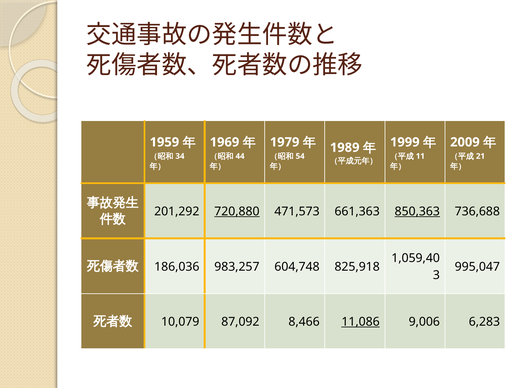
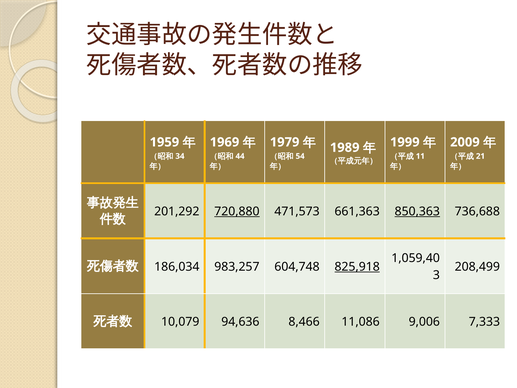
186,036: 186,036 -> 186,034
825,918 underline: none -> present
995,047: 995,047 -> 208,499
87,092: 87,092 -> 94,636
11,086 underline: present -> none
6,283: 6,283 -> 7,333
